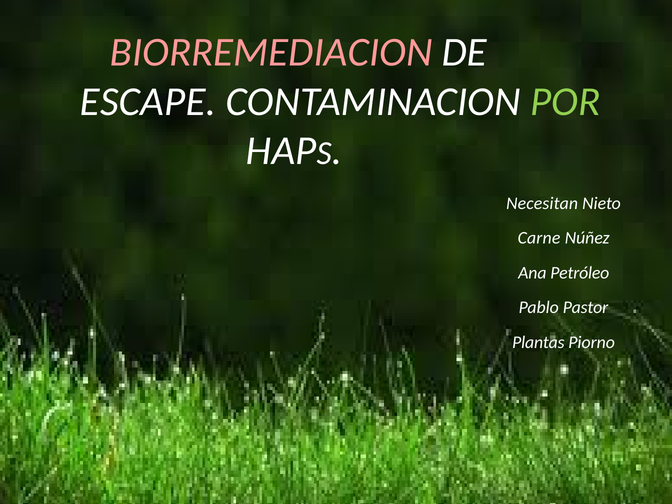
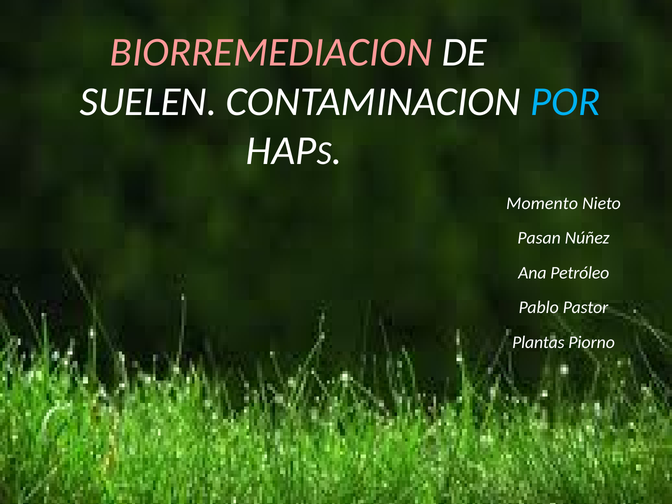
ESCAPE: ESCAPE -> SUELEN
POR colour: light green -> light blue
Necesitan: Necesitan -> Momento
Carne: Carne -> Pasan
